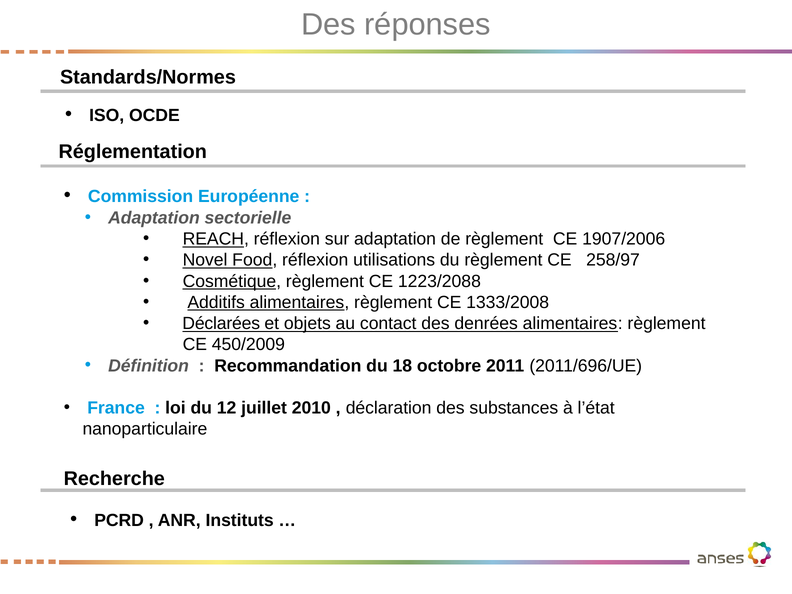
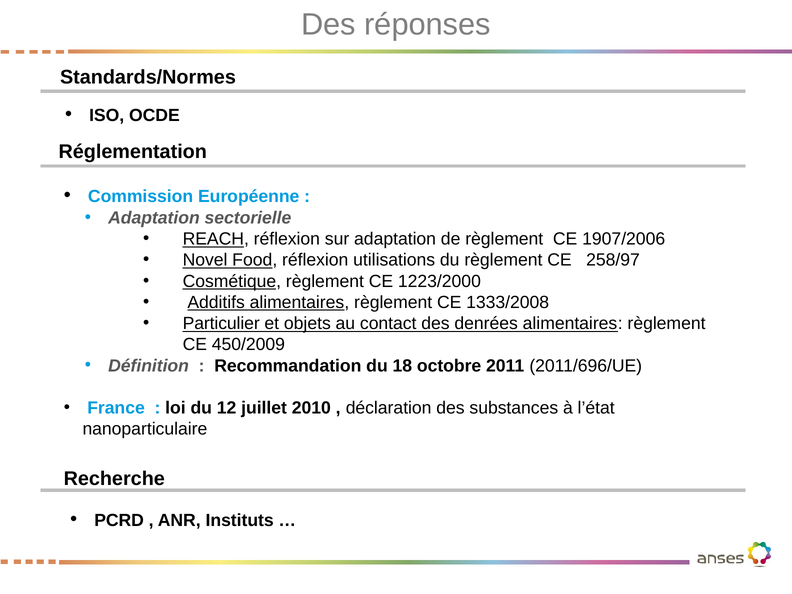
1223/2088: 1223/2088 -> 1223/2000
Déclarées: Déclarées -> Particulier
